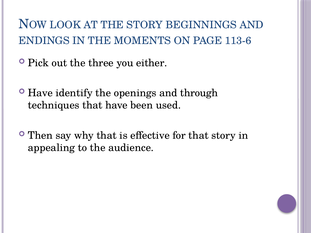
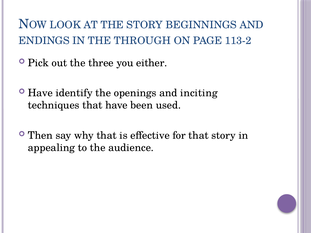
MOMENTS: MOMENTS -> THROUGH
113-6: 113-6 -> 113-2
through: through -> inciting
